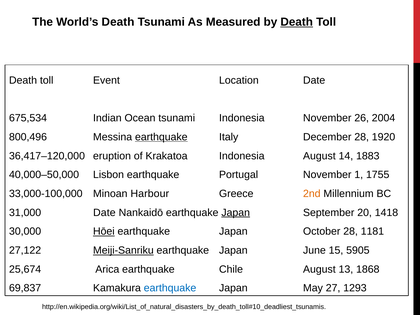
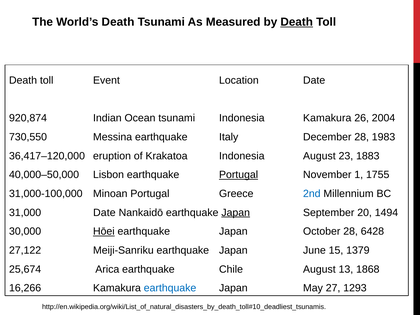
675,534: 675,534 -> 920,874
Indonesia November: November -> Kamakura
800,496: 800,496 -> 730,550
earthquake at (161, 137) underline: present -> none
1920: 1920 -> 1983
14: 14 -> 23
Portugal at (239, 175) underline: none -> present
33,000-100,000: 33,000-100,000 -> 31,000-100,000
Minoan Harbour: Harbour -> Portugal
2nd colour: orange -> blue
1418: 1418 -> 1494
1181: 1181 -> 6428
Meiji-Sanriku underline: present -> none
5905: 5905 -> 1379
69,837: 69,837 -> 16,266
